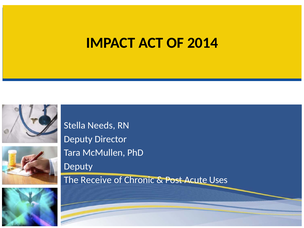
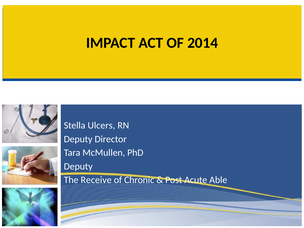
Needs: Needs -> Ulcers
Uses: Uses -> Able
